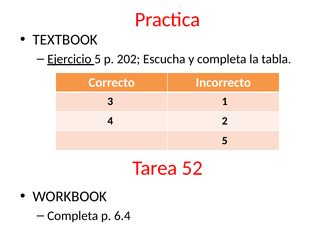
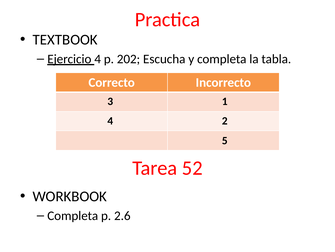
Ejercicio 5: 5 -> 4
6.4: 6.4 -> 2.6
